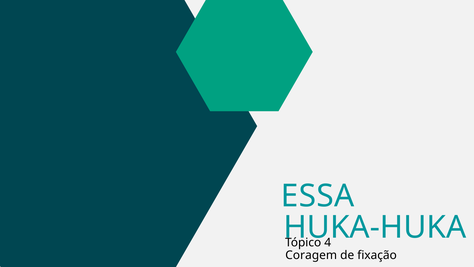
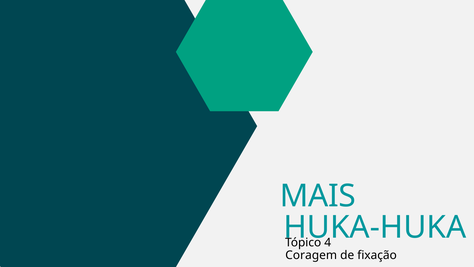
ESSA: ESSA -> MAIS
